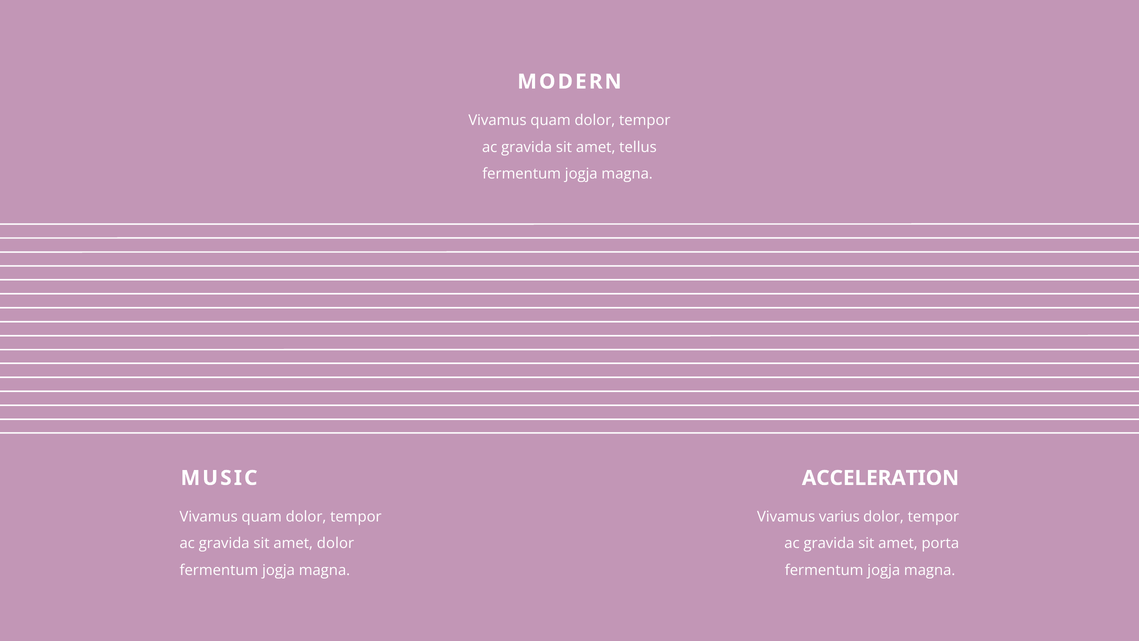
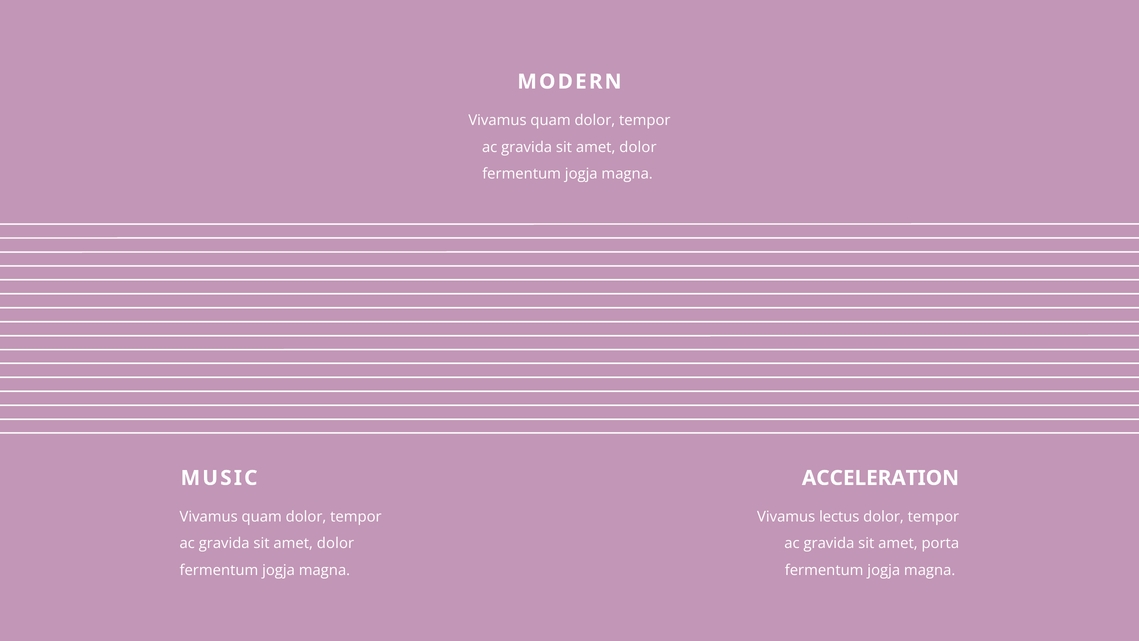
tellus at (638, 147): tellus -> dolor
varius: varius -> lectus
